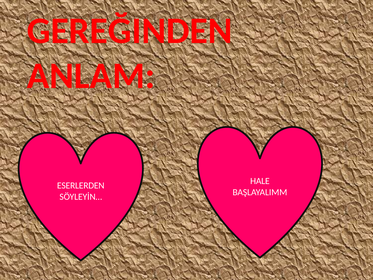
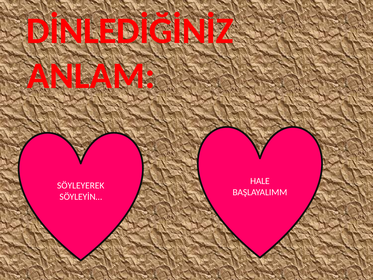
GEREĞINDEN: GEREĞINDEN -> DİNLEDİĞİNİZ
ESERLERDEN: ESERLERDEN -> SÖYLEYEREK
